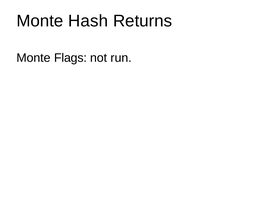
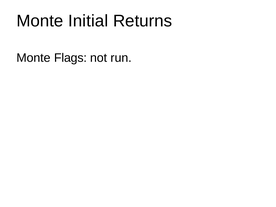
Hash: Hash -> Initial
